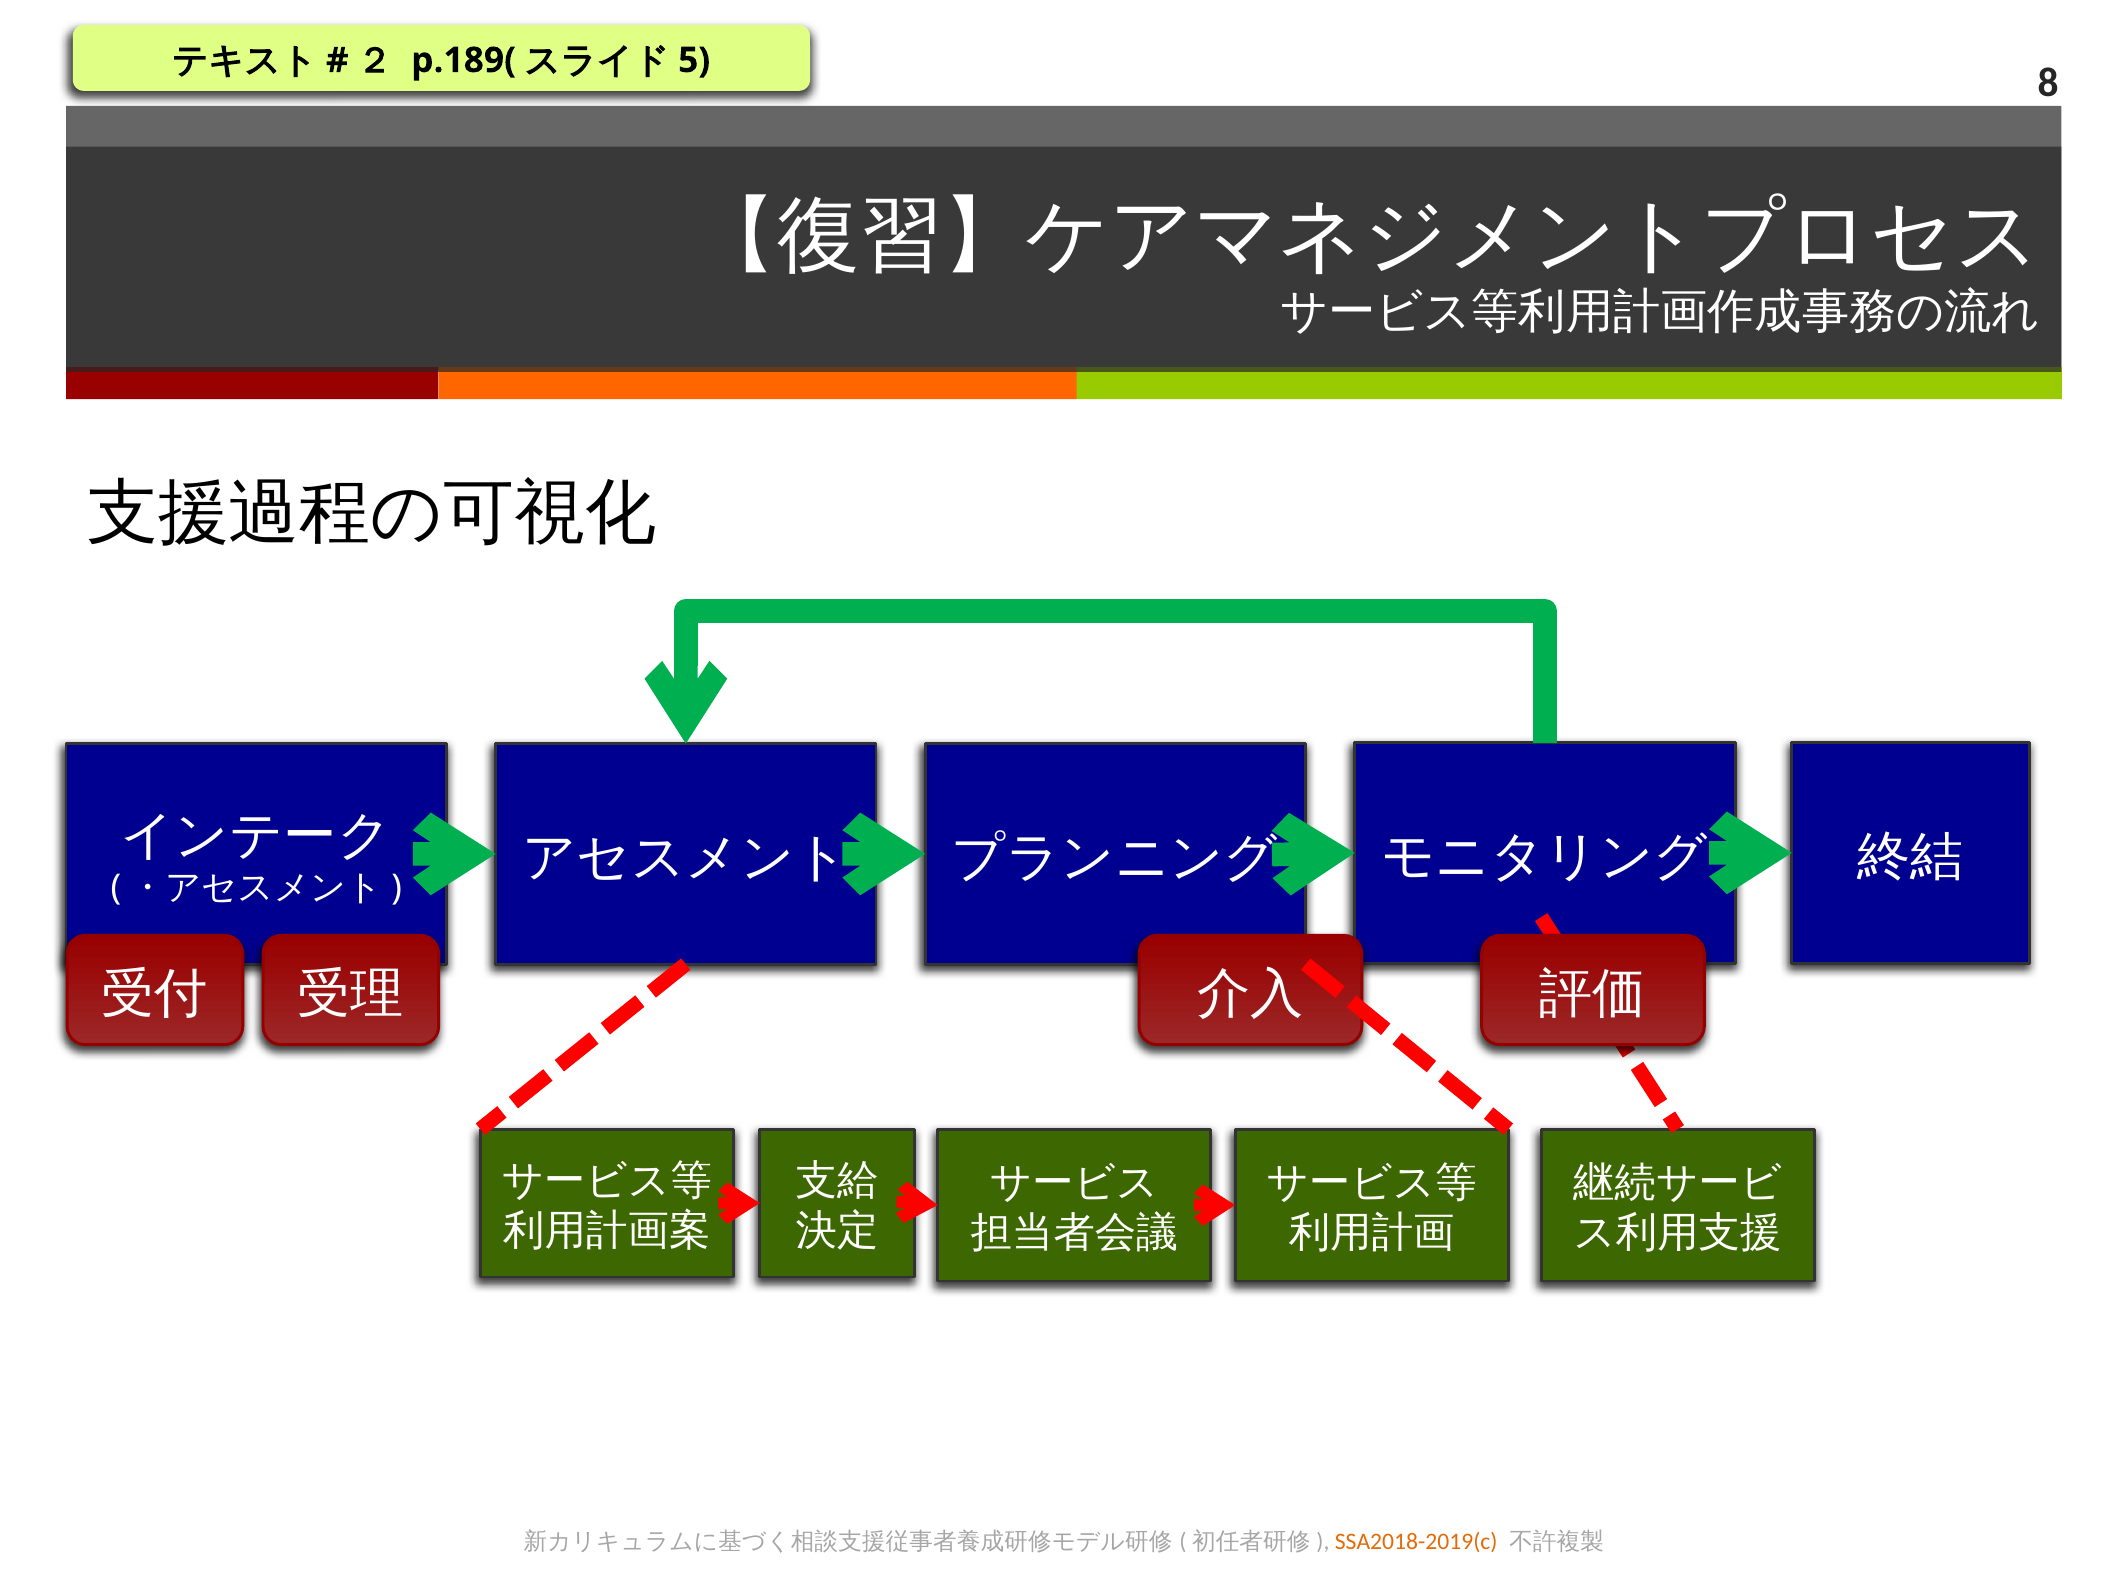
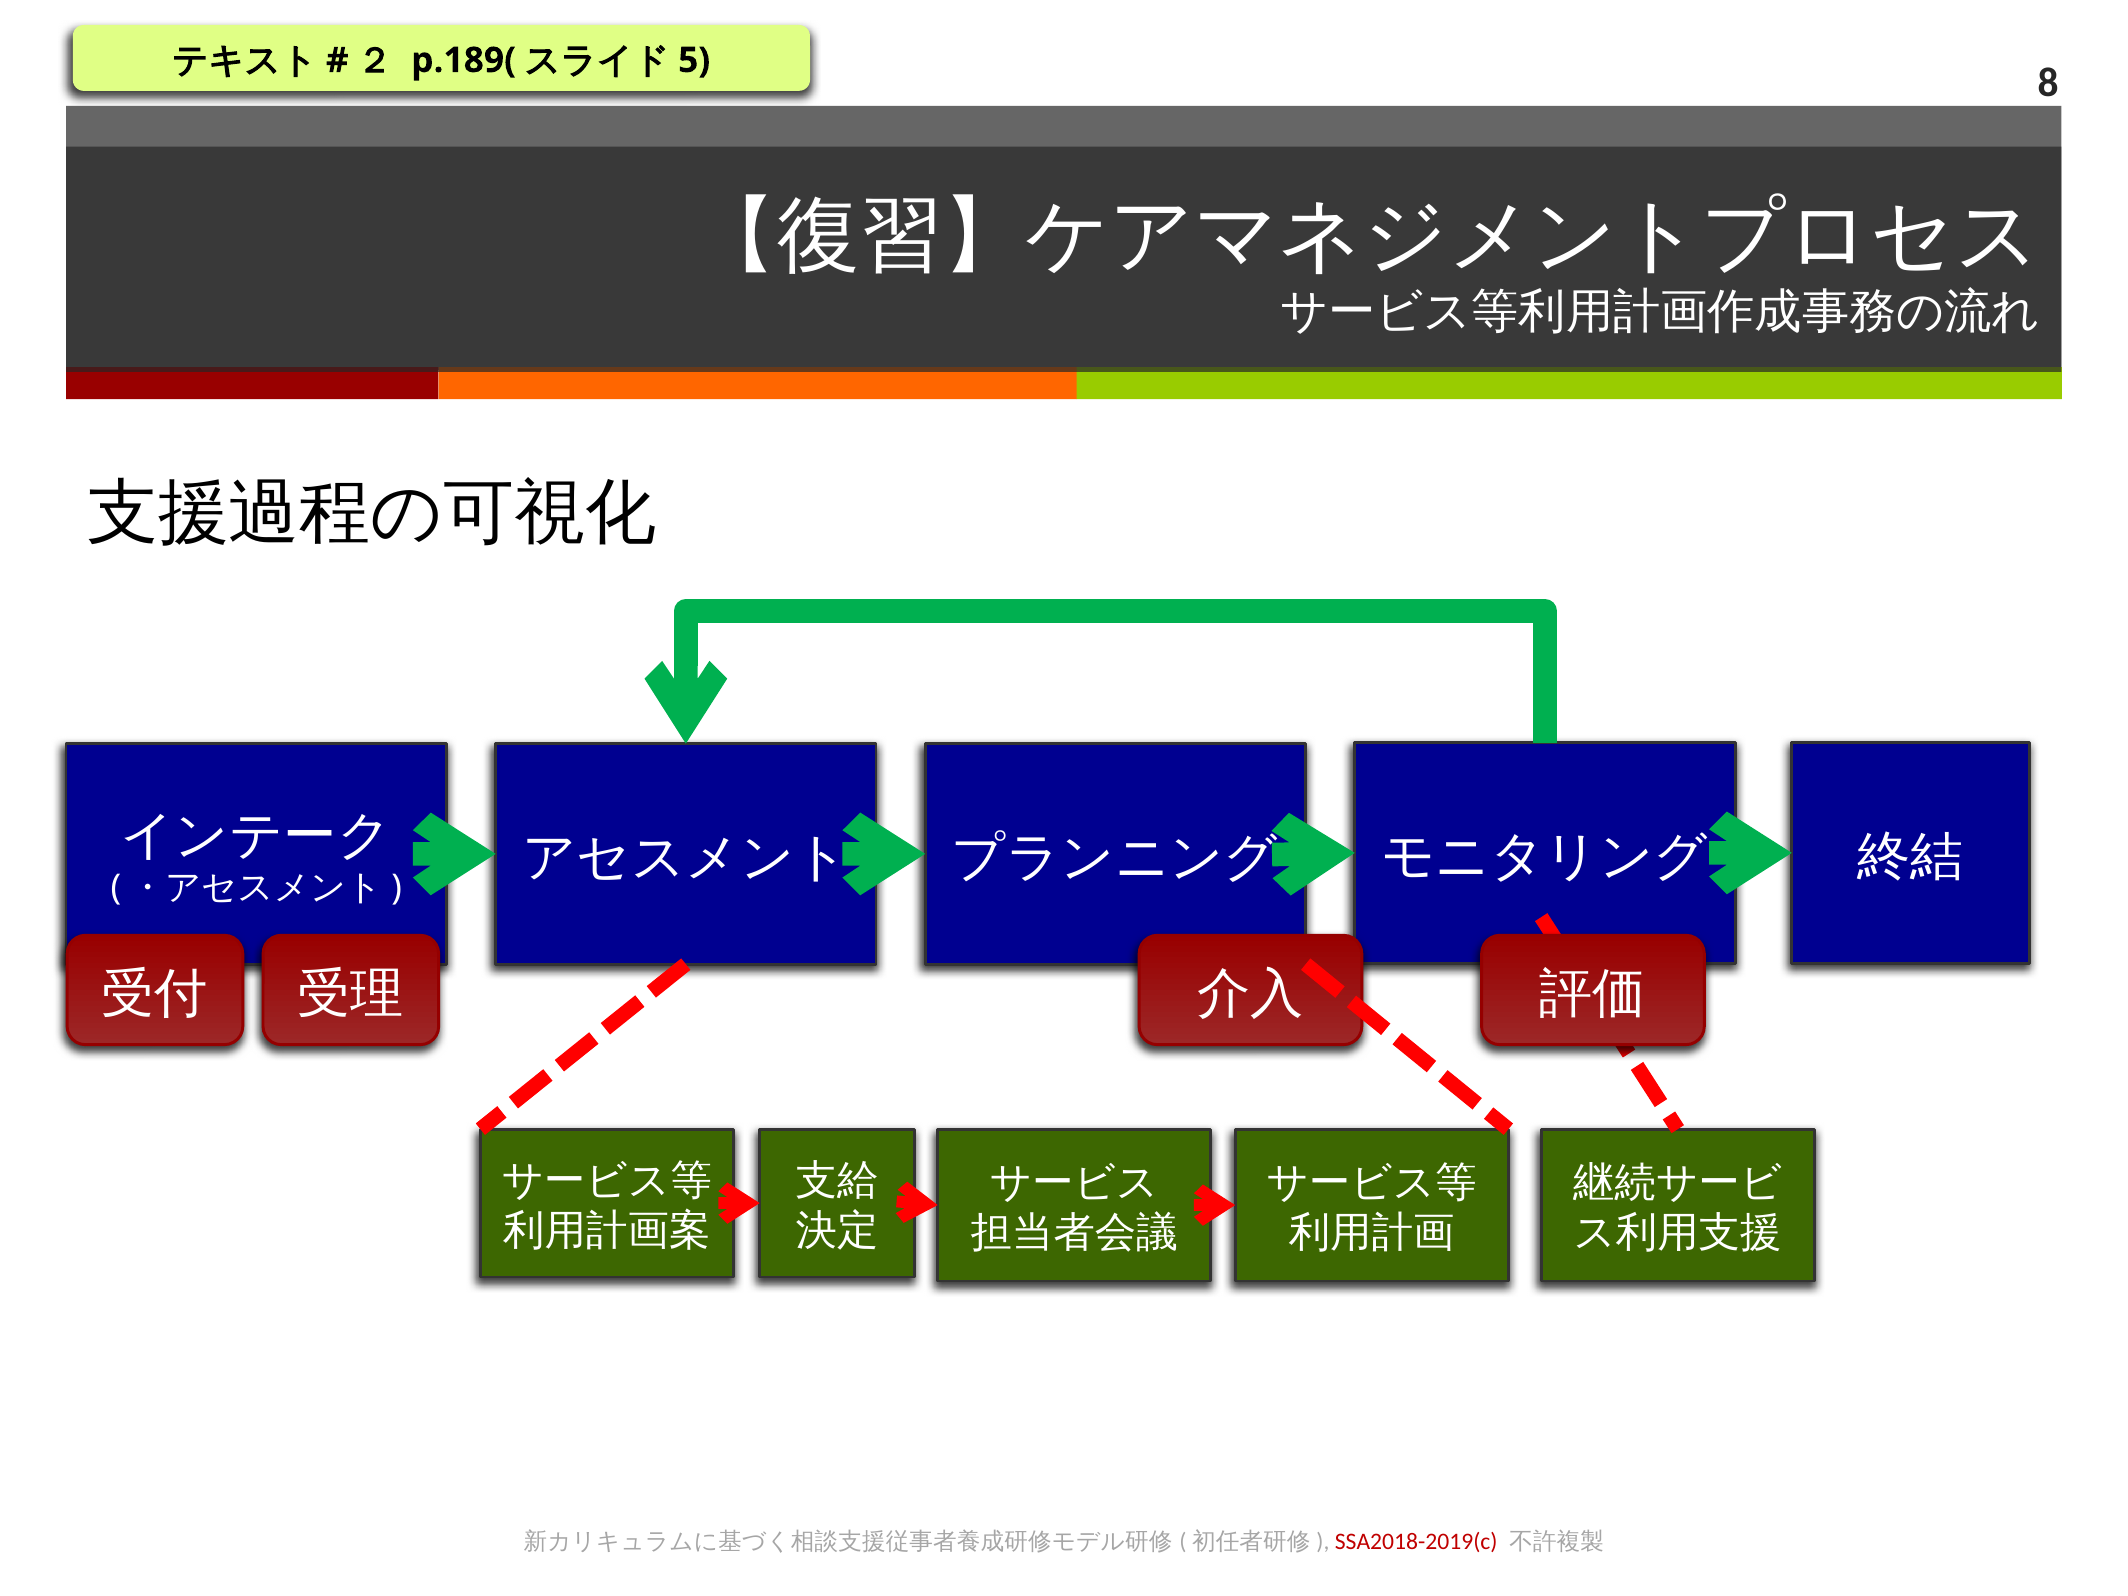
SSA2018-2019(c colour: orange -> red
